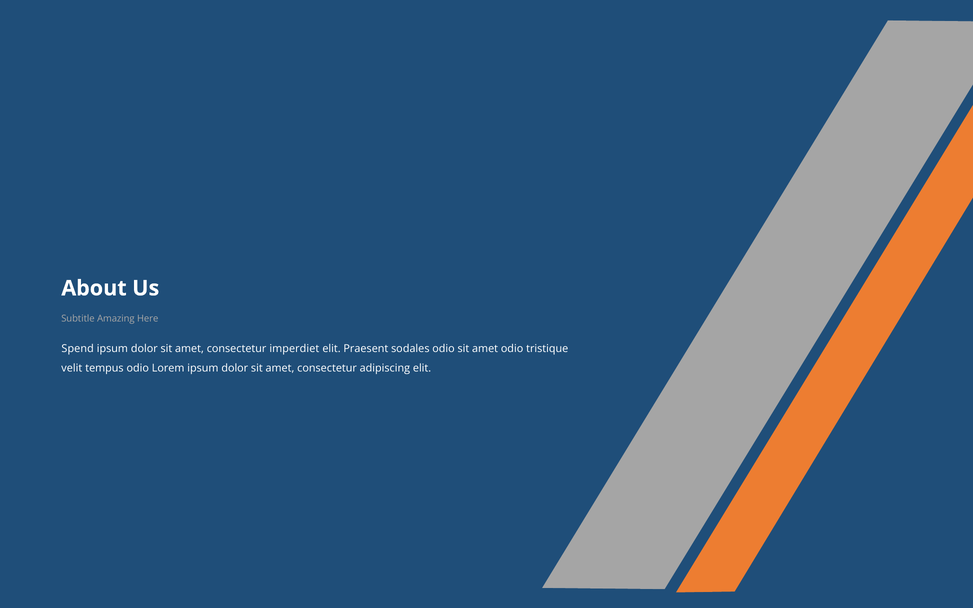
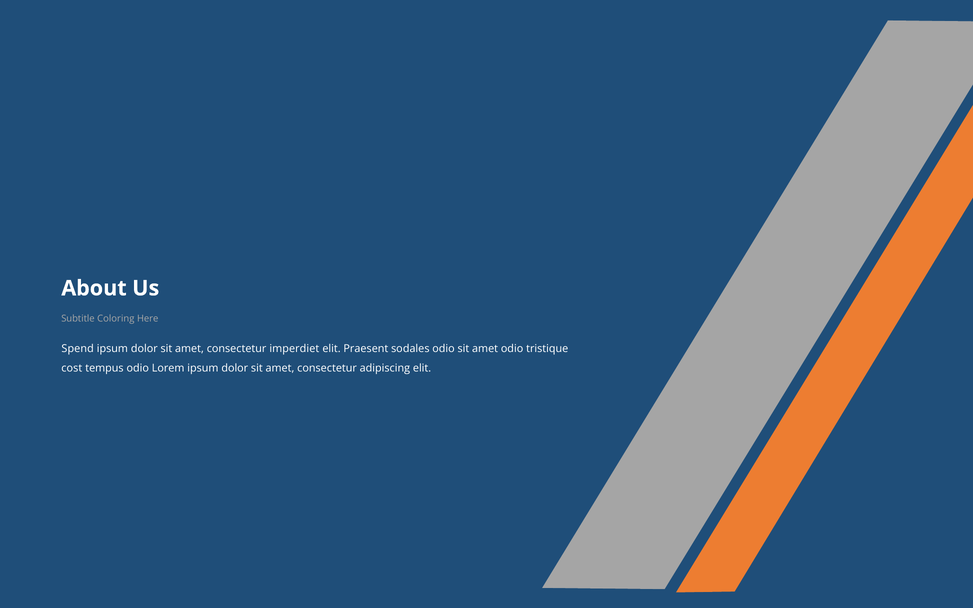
Amazing: Amazing -> Coloring
velit: velit -> cost
